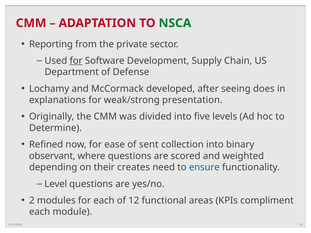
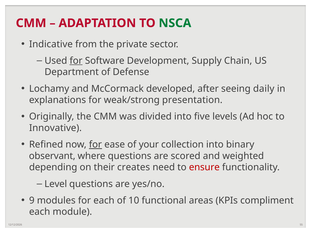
Reporting: Reporting -> Indicative
does: does -> daily
Determine: Determine -> Innovative
for at (95, 145) underline: none -> present
sent: sent -> your
ensure colour: blue -> red
2: 2 -> 9
12: 12 -> 10
